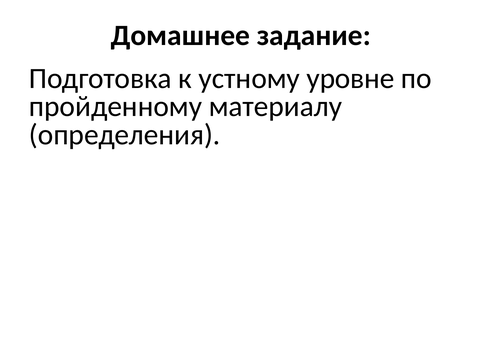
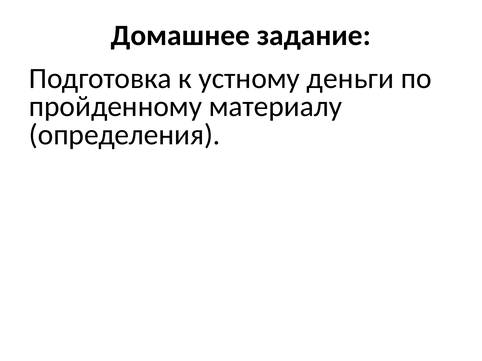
уровне: уровне -> деньги
